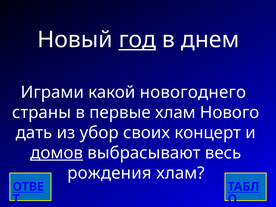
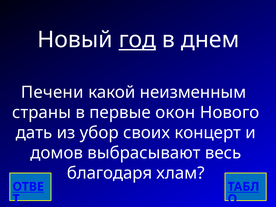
Играми: Играми -> Печени
новогоднего: новогоднего -> неизменным
первые хлам: хлам -> окон
домов underline: present -> none
рождения: рождения -> благодаря
